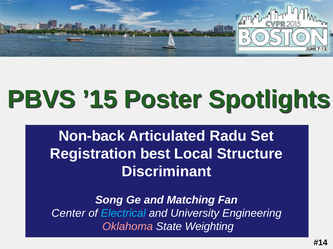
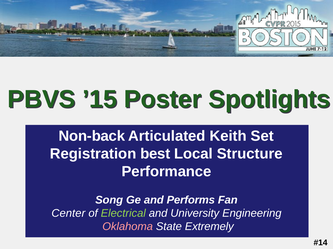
Radu: Radu -> Keith
Discriminant: Discriminant -> Performance
Matching: Matching -> Performs
Electrical colour: light blue -> light green
Weighting: Weighting -> Extremely
